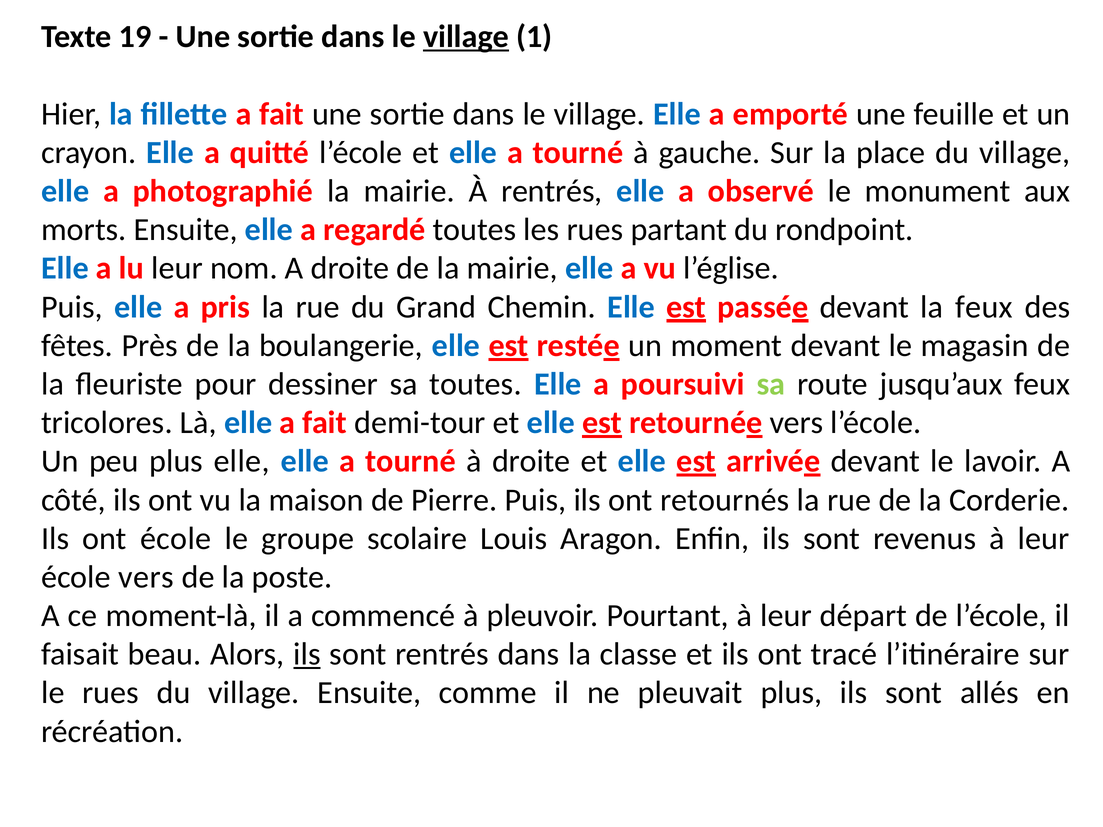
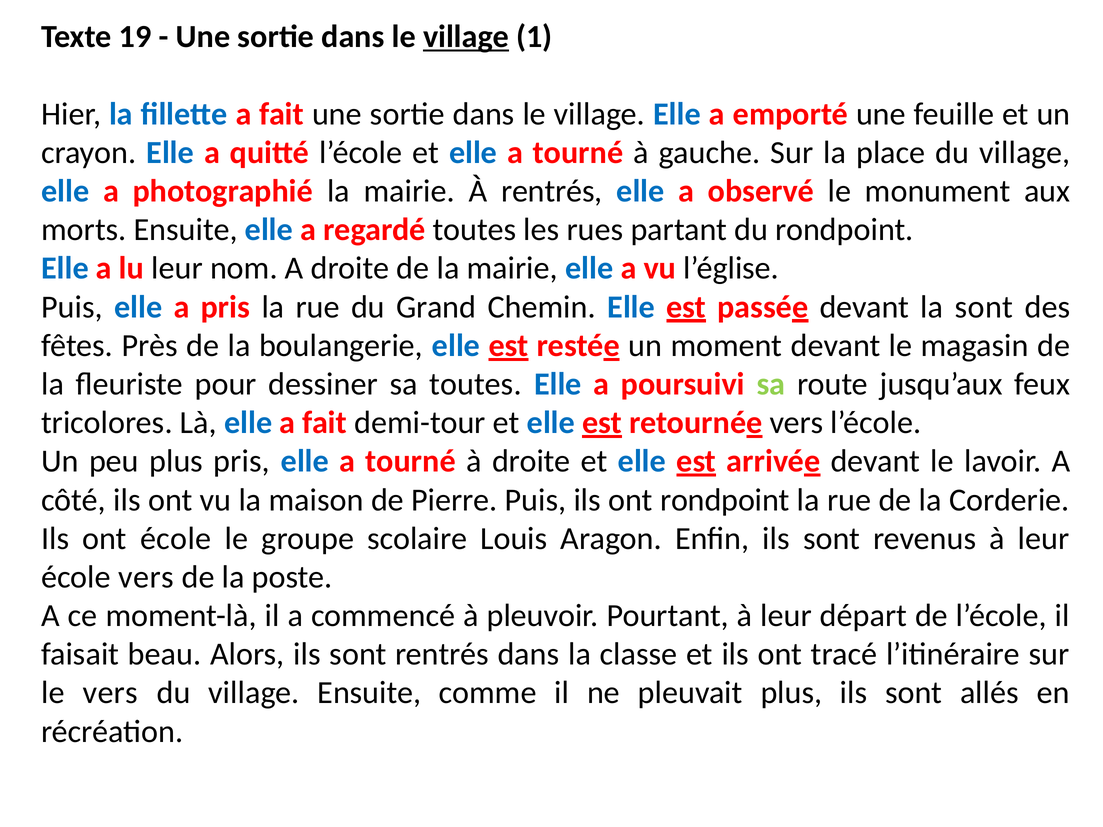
la feux: feux -> sont
plus elle: elle -> pris
ont retournés: retournés -> rondpoint
ils at (307, 654) underline: present -> none
le rues: rues -> vers
